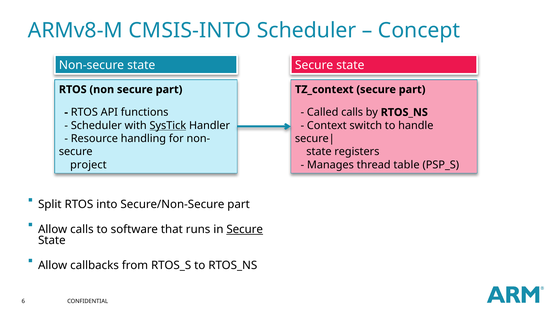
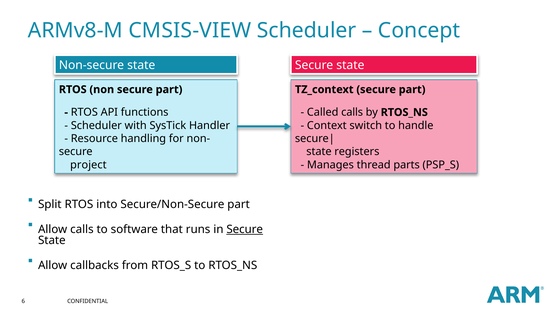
CMSIS-INTO: CMSIS-INTO -> CMSIS-VIEW
SysTick underline: present -> none
table: table -> parts
